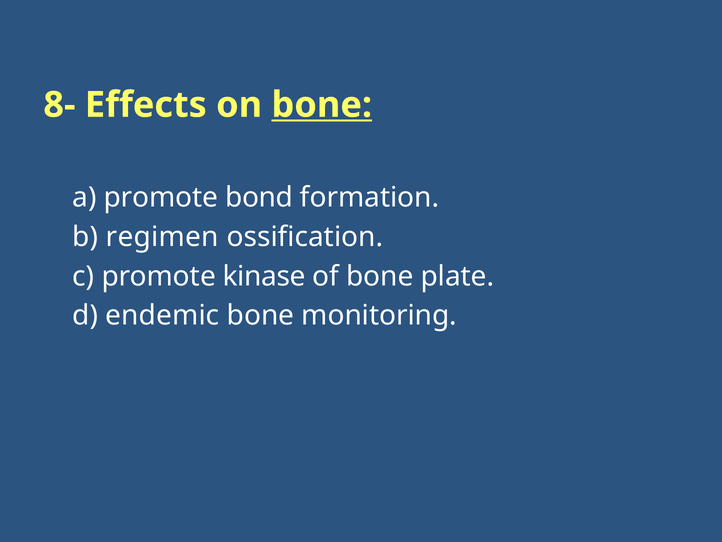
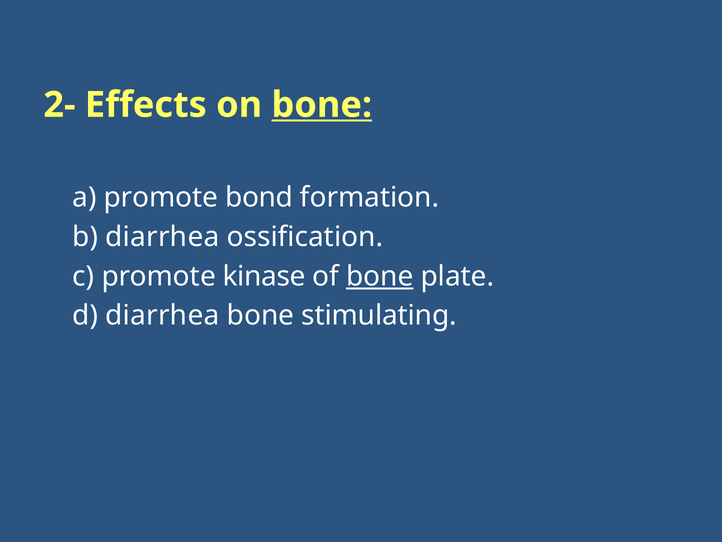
8-: 8- -> 2-
b regimen: regimen -> diarrhea
bone at (380, 276) underline: none -> present
d endemic: endemic -> diarrhea
monitoring: monitoring -> stimulating
